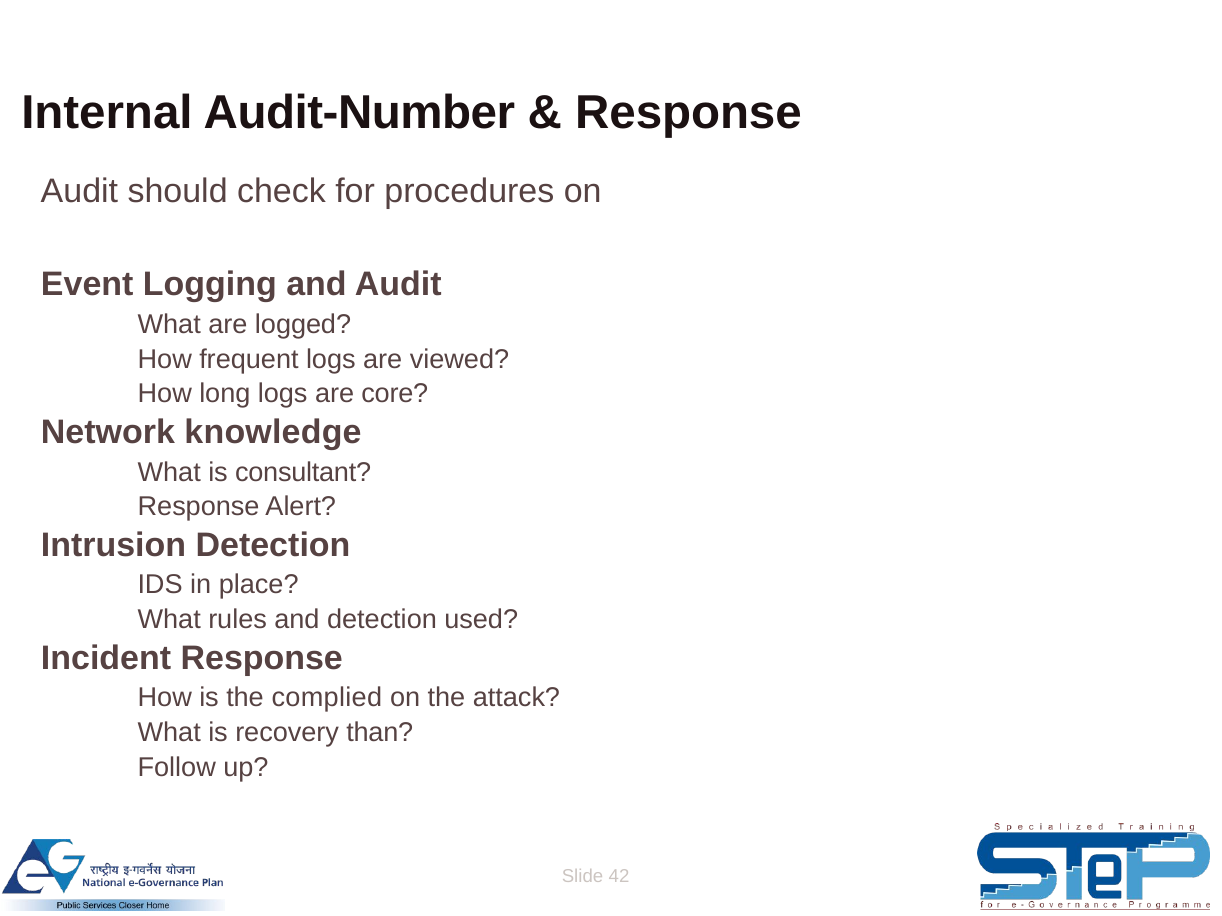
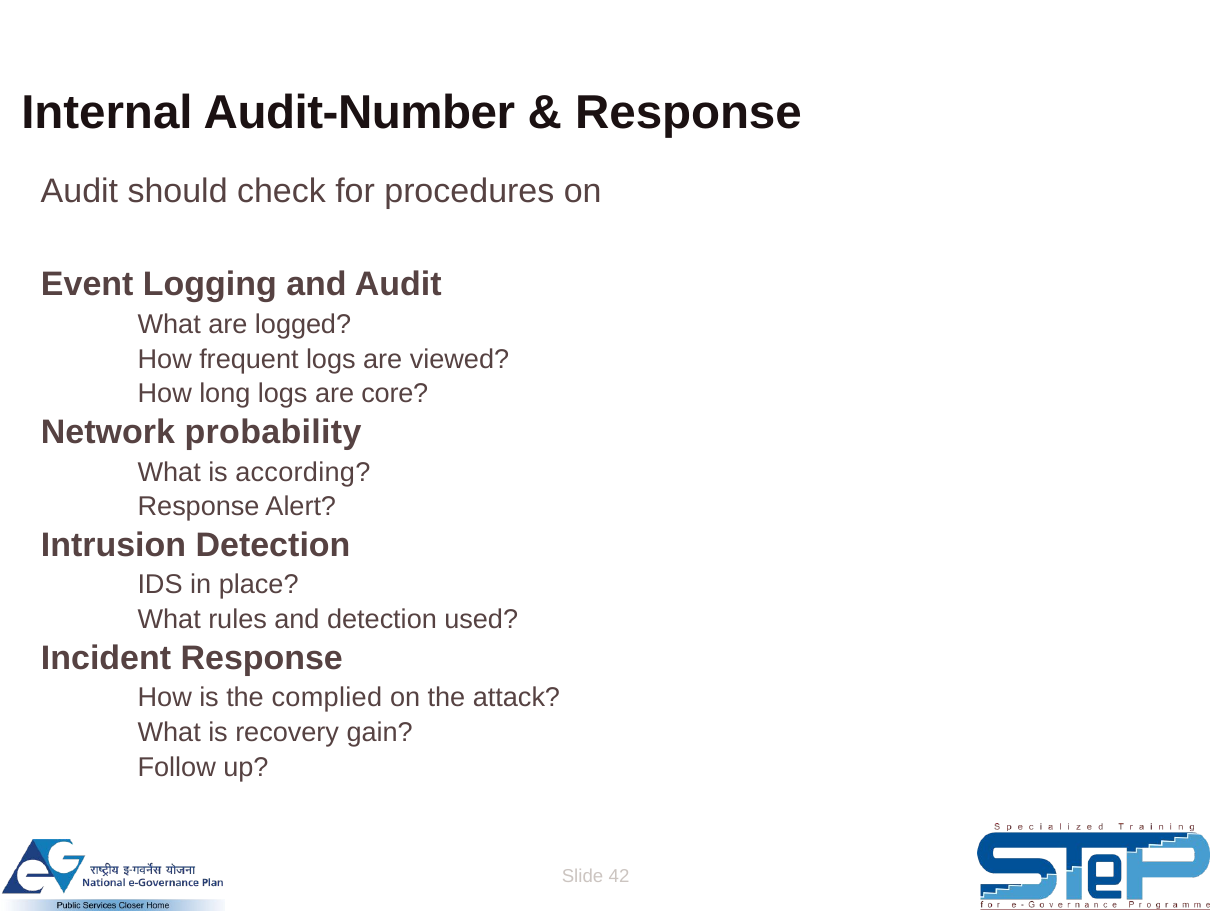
knowledge: knowledge -> probability
consultant: consultant -> according
than: than -> gain
